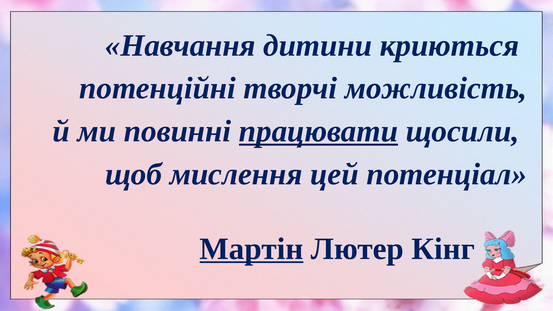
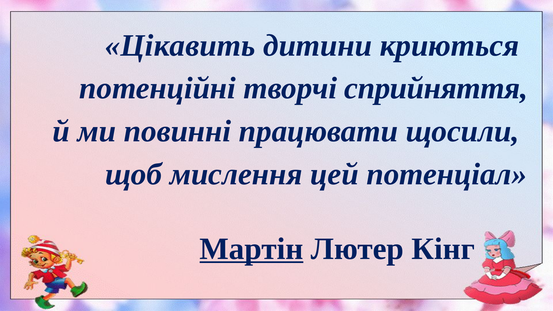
Навчання: Навчання -> Цікавить
можливість: можливість -> сприйняття
працювати underline: present -> none
